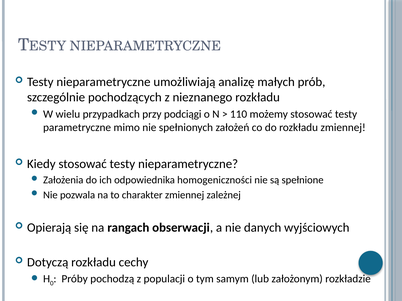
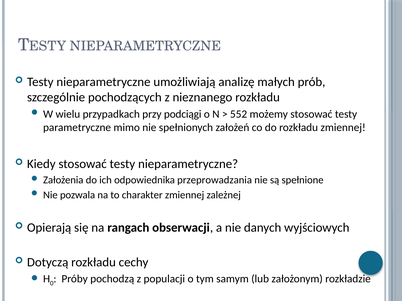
110: 110 -> 552
homogeniczności: homogeniczności -> przeprowadzania
